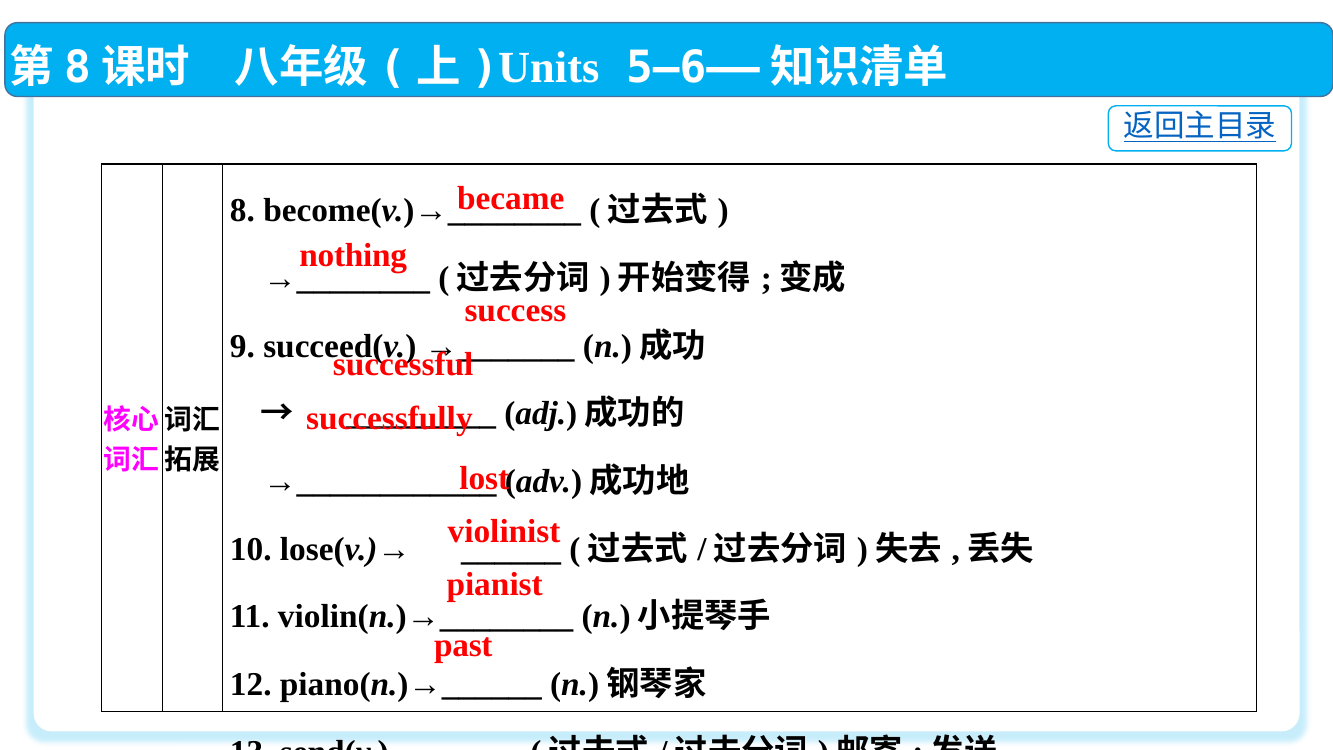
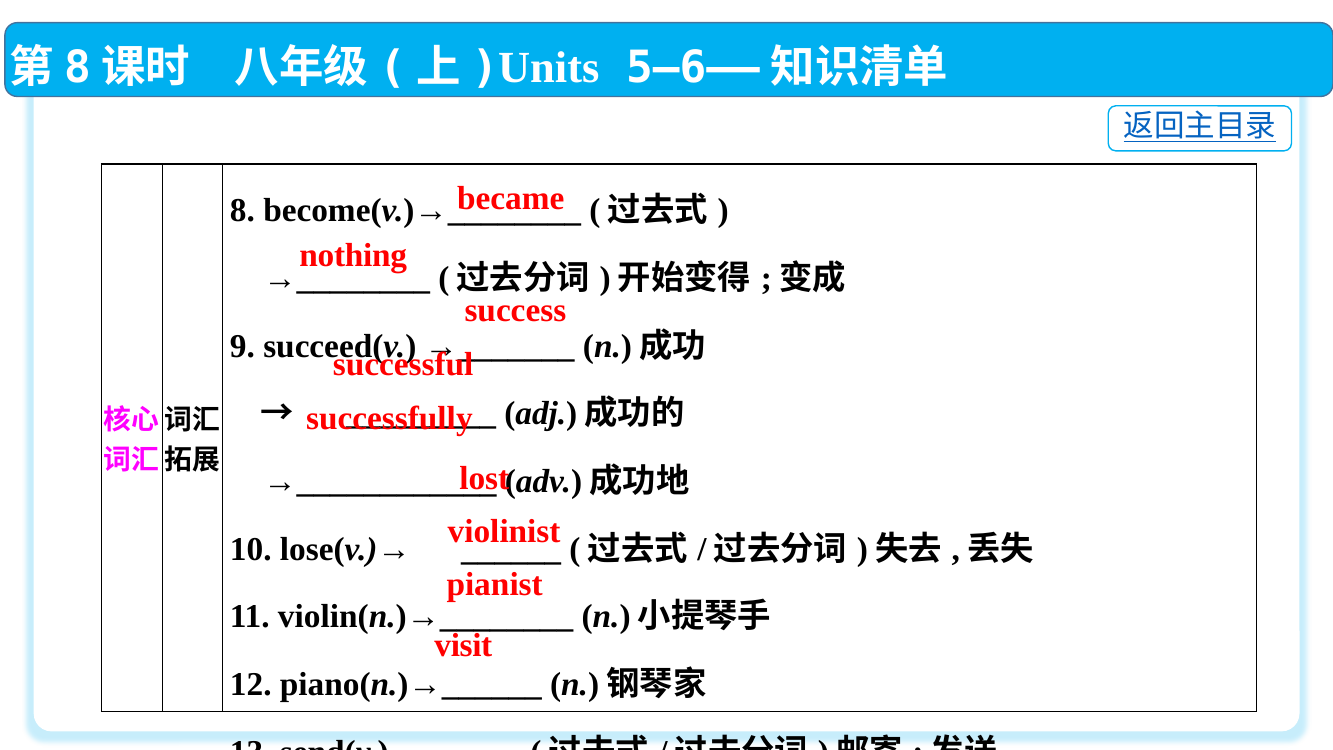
past: past -> visit
